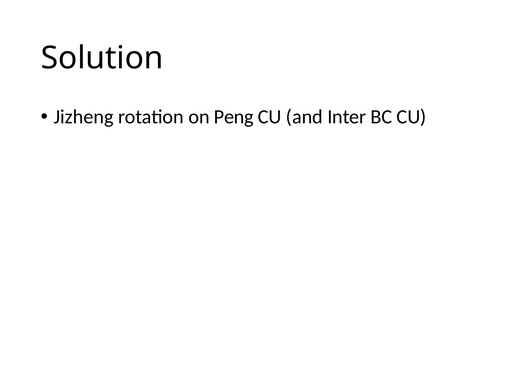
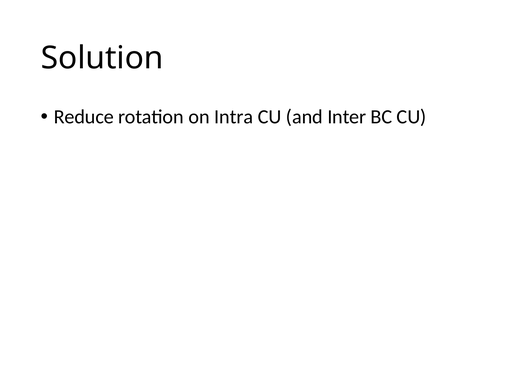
Jizheng: Jizheng -> Reduce
Peng: Peng -> Intra
